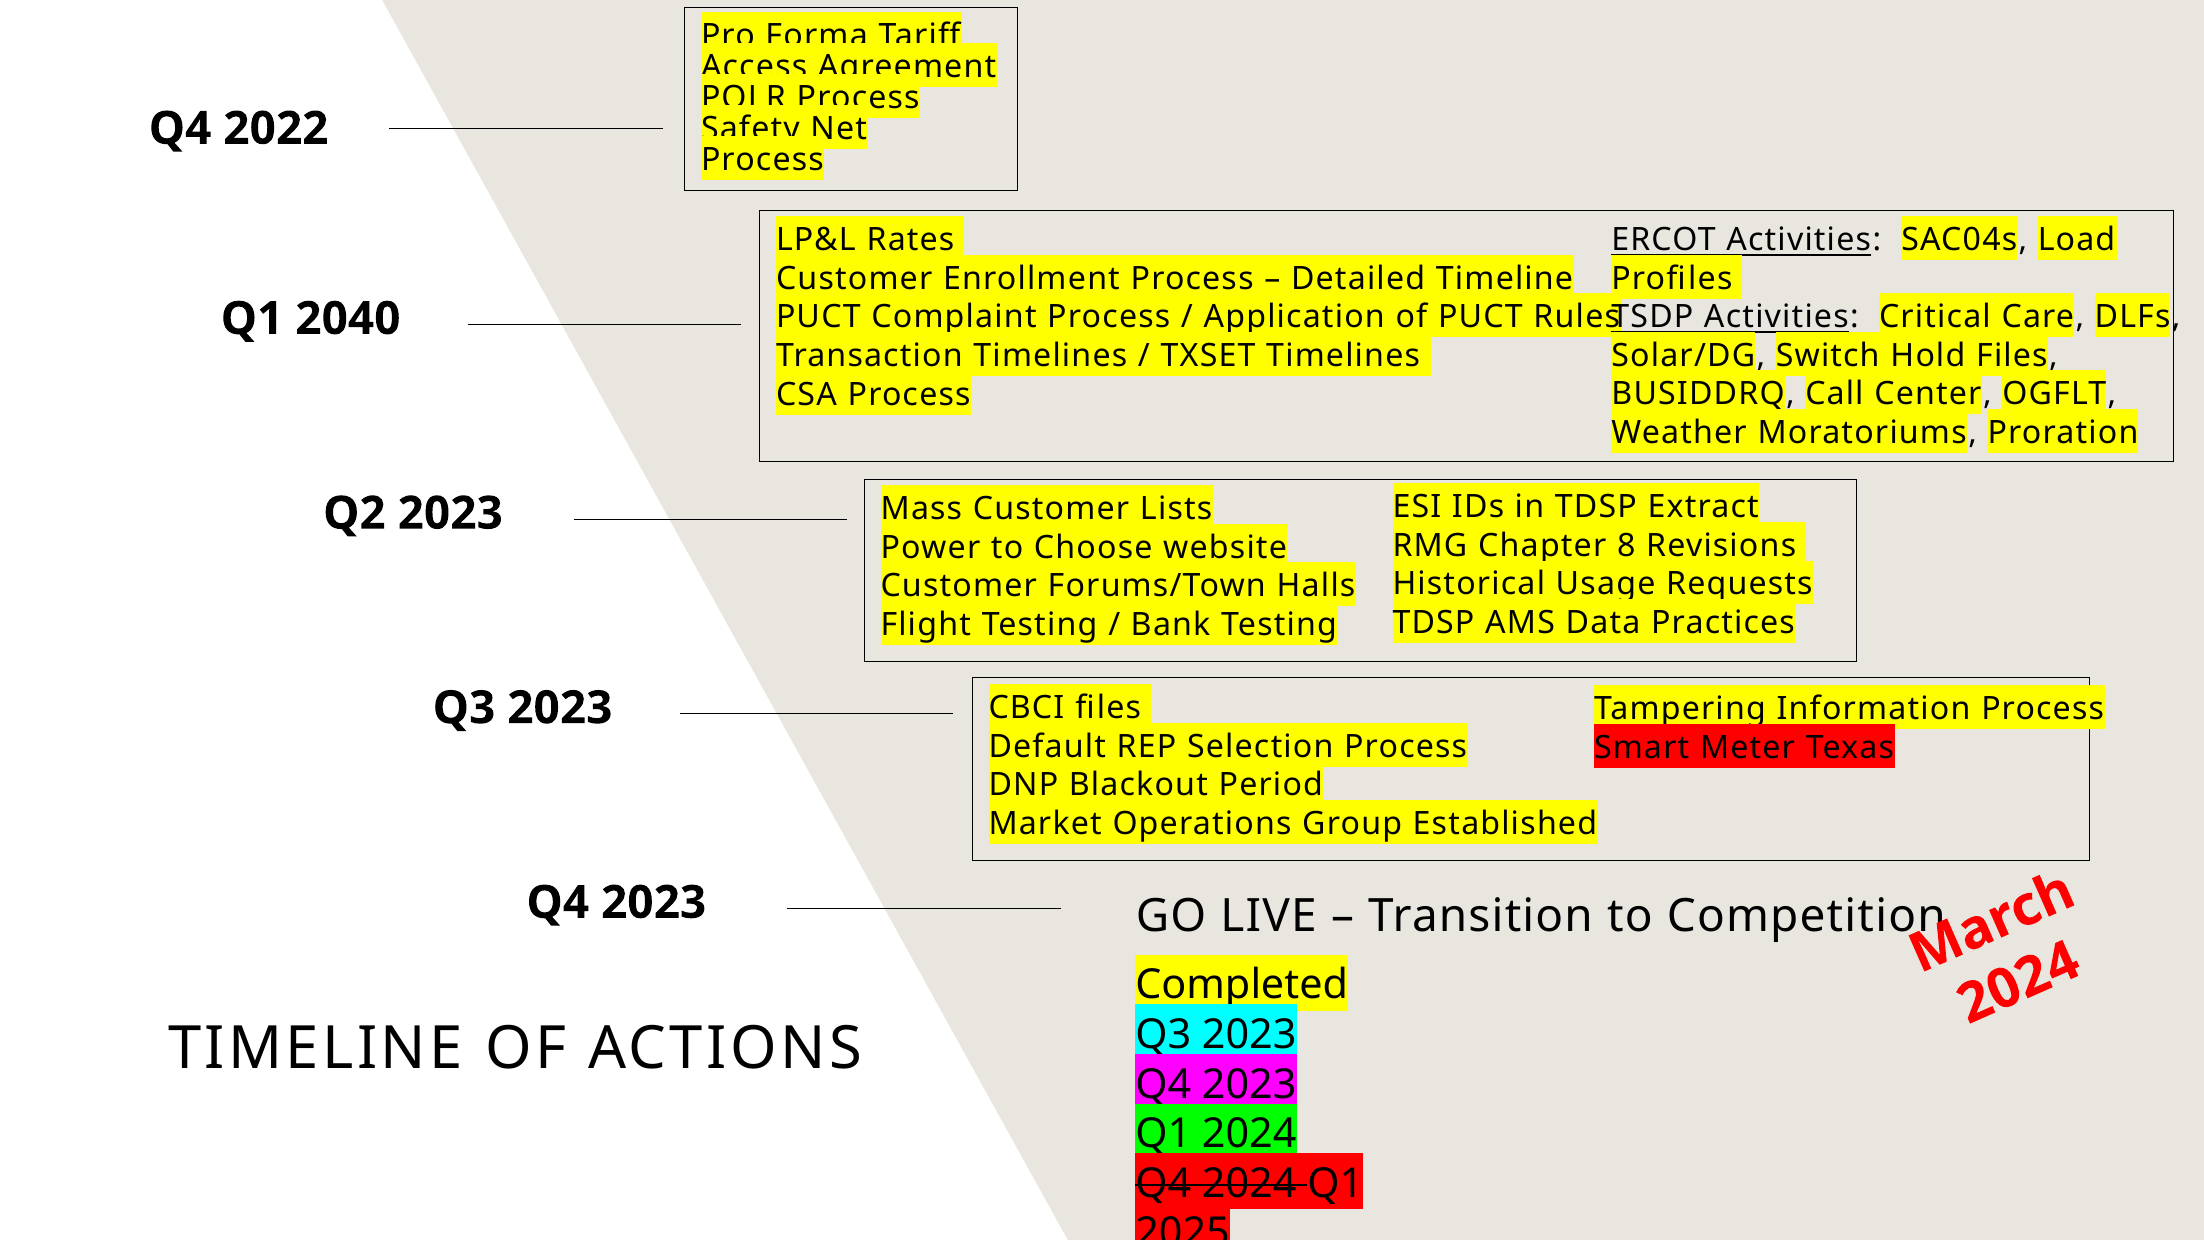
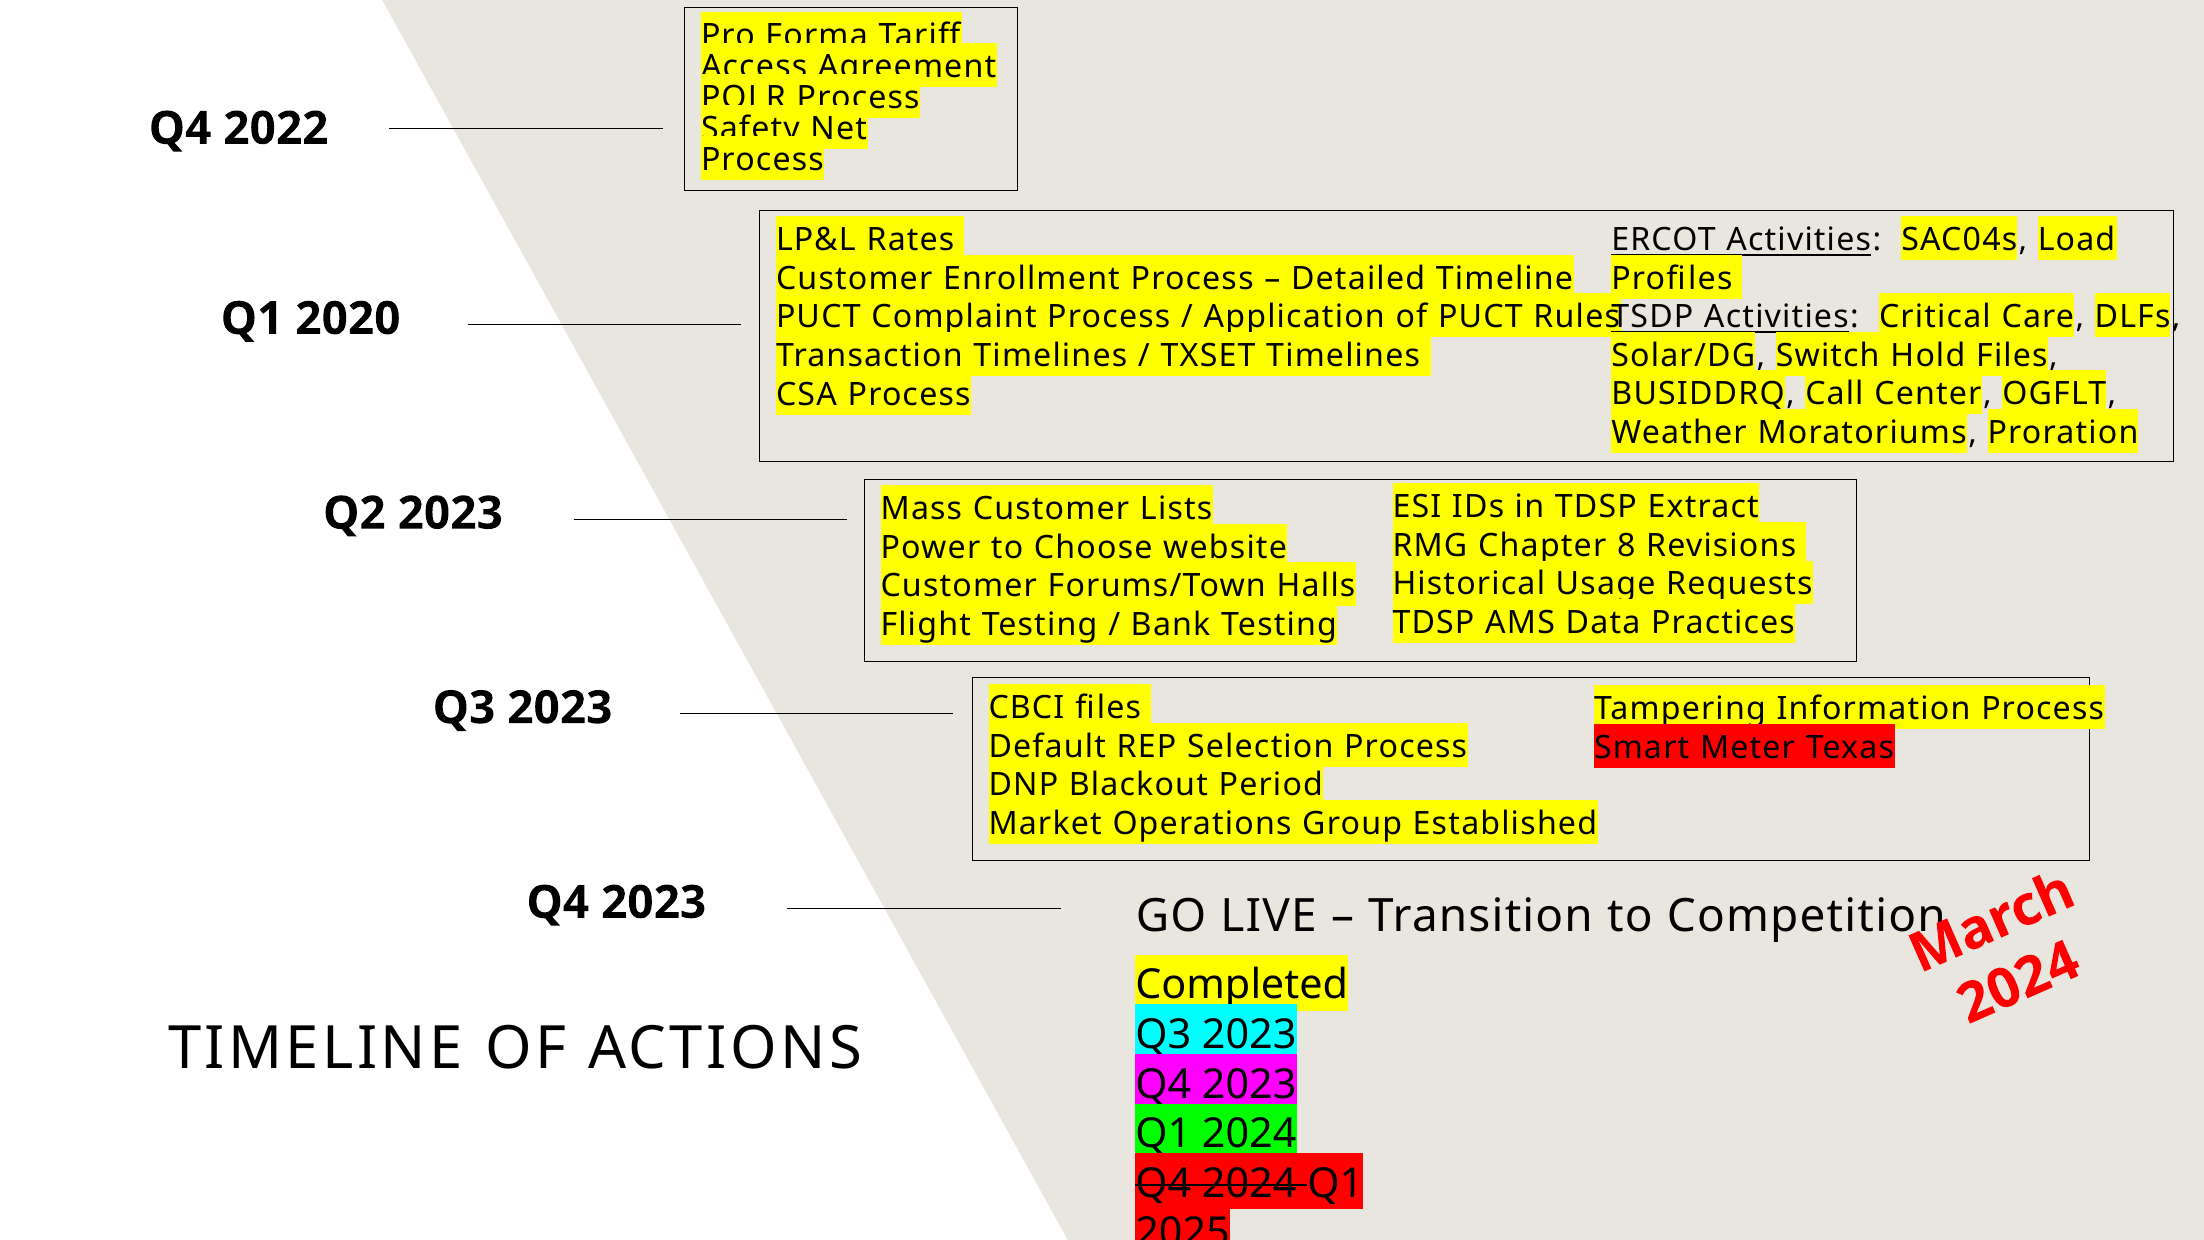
2040: 2040 -> 2020
